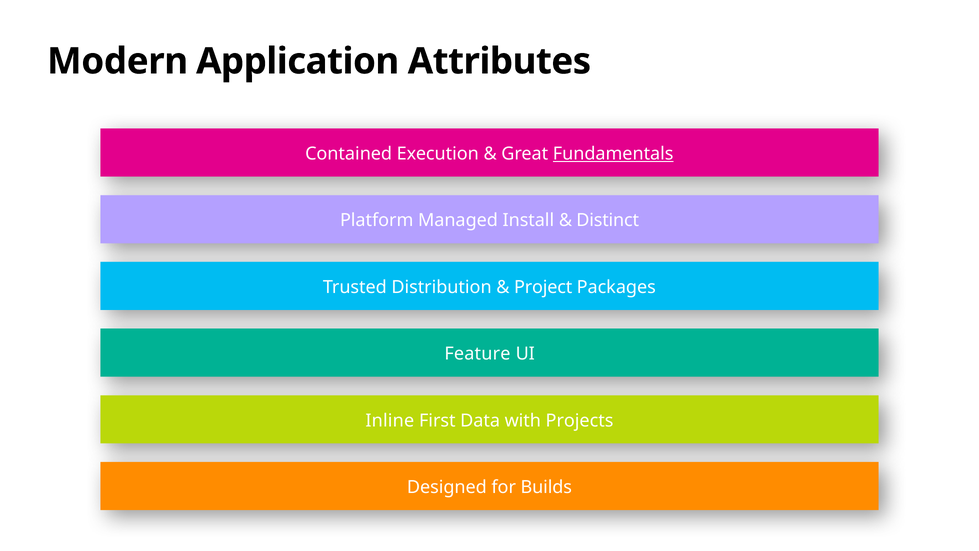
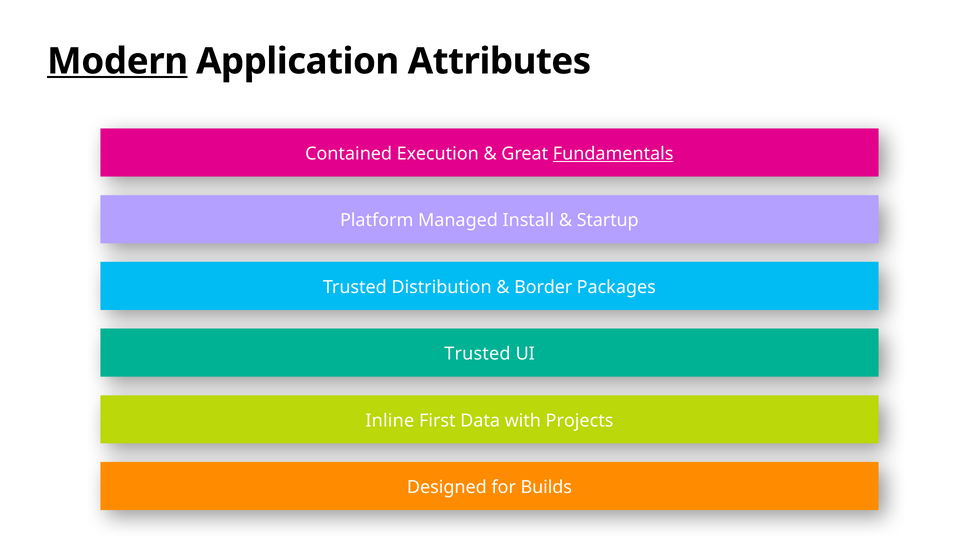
Modern underline: none -> present
Distinct: Distinct -> Startup
Project: Project -> Border
Feature at (477, 354): Feature -> Trusted
